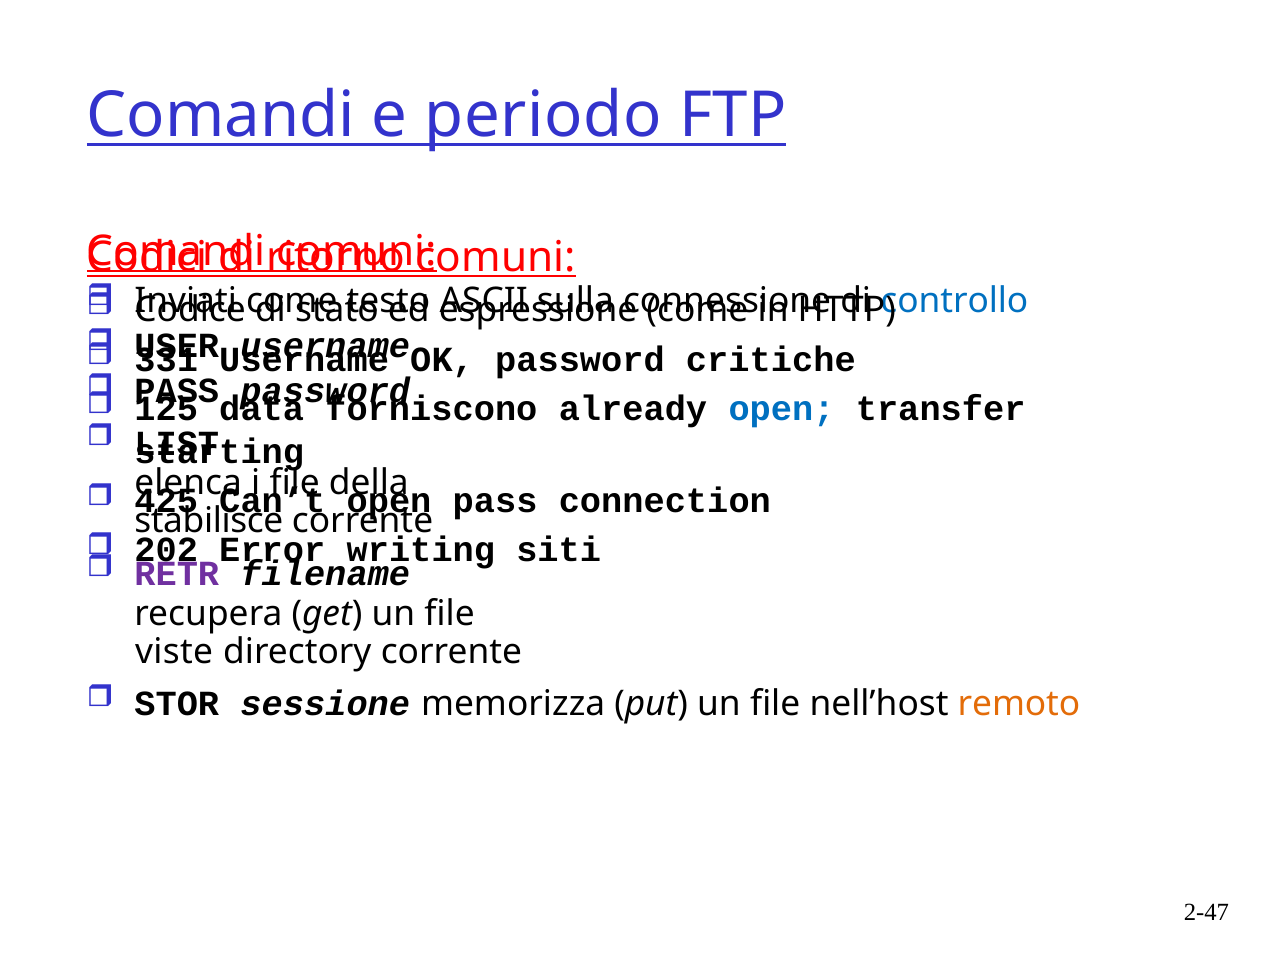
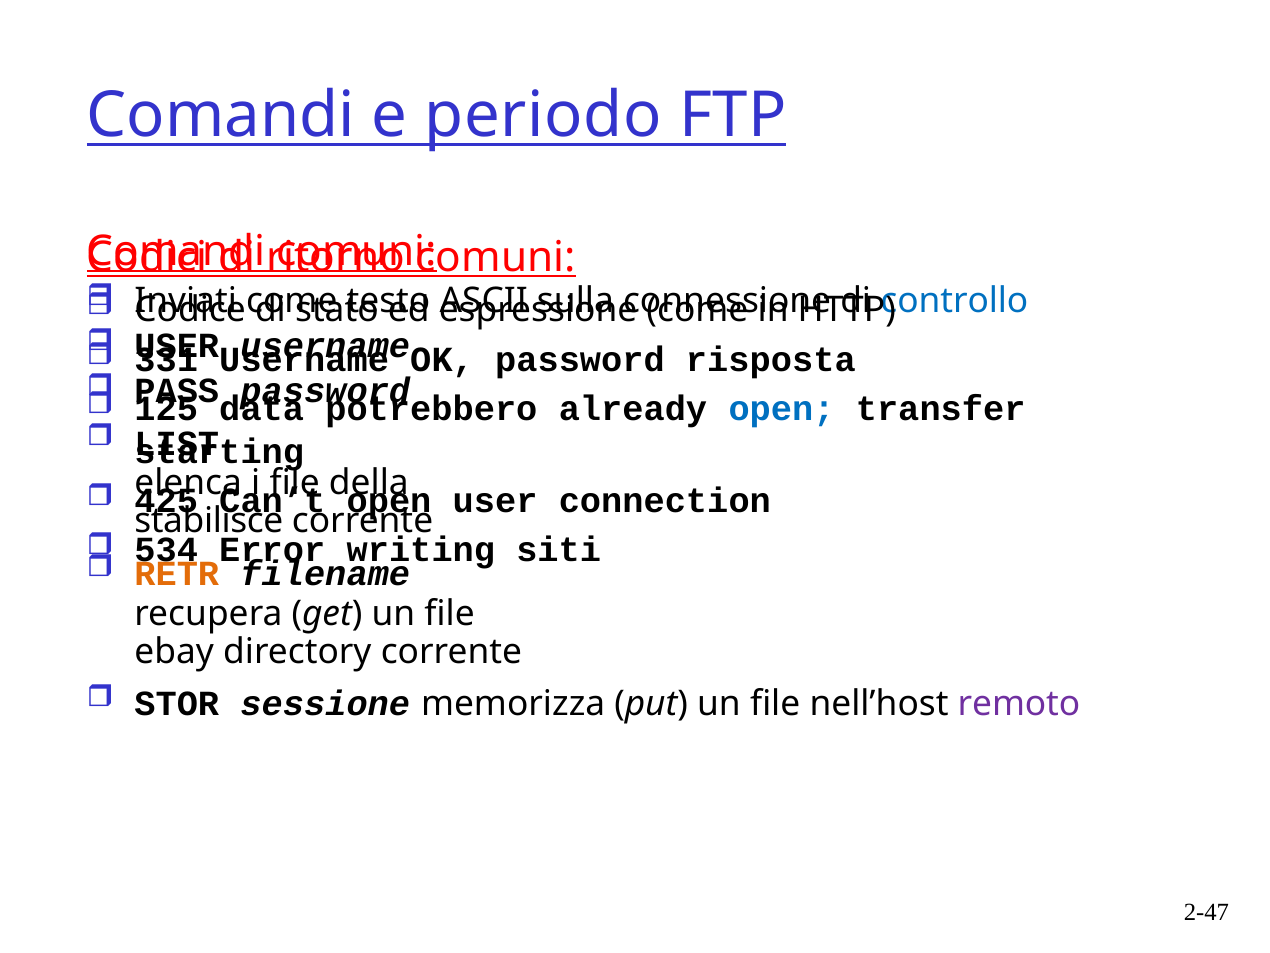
critiche: critiche -> risposta
forniscono: forniscono -> potrebbero
pass at (495, 501): pass -> user
202: 202 -> 534
RETR colour: purple -> orange
viste: viste -> ebay
remoto colour: orange -> purple
